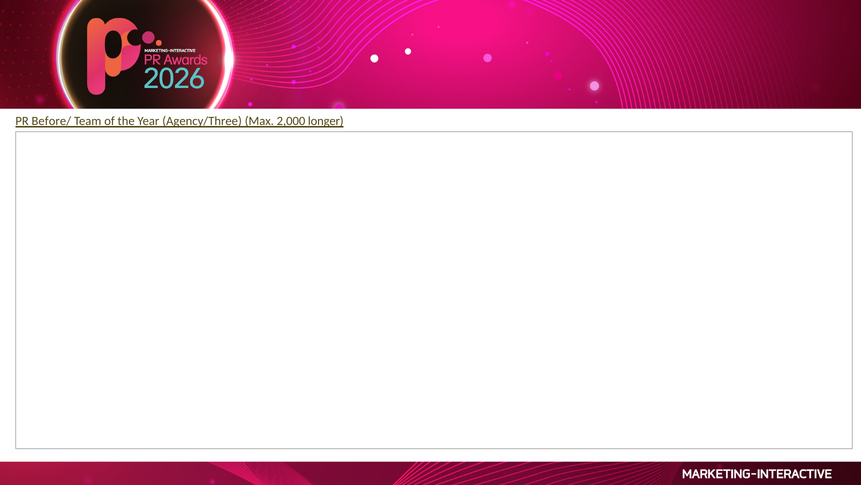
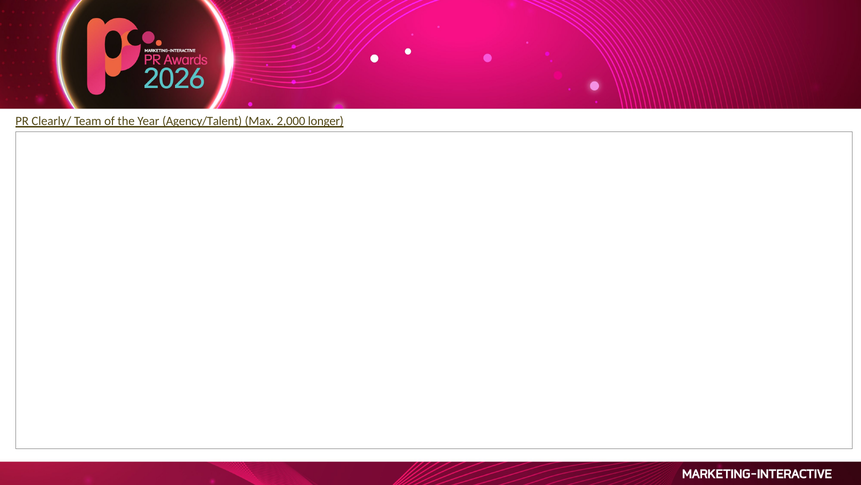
Before/: Before/ -> Clearly/
Agency/Three: Agency/Three -> Agency/Talent
